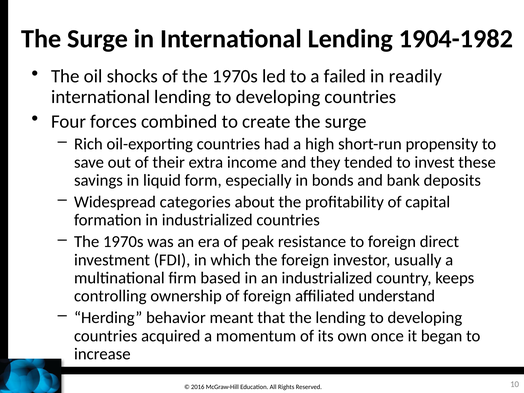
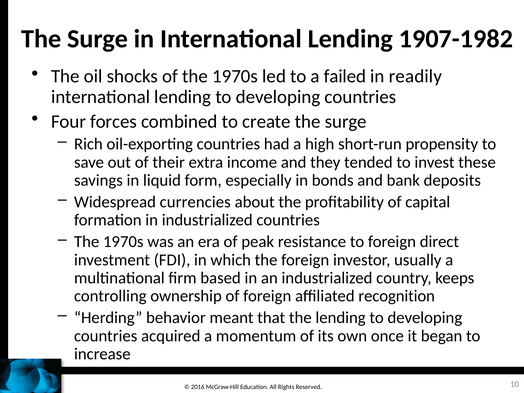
1904-1982: 1904-1982 -> 1907-1982
categories: categories -> currencies
understand: understand -> recognition
